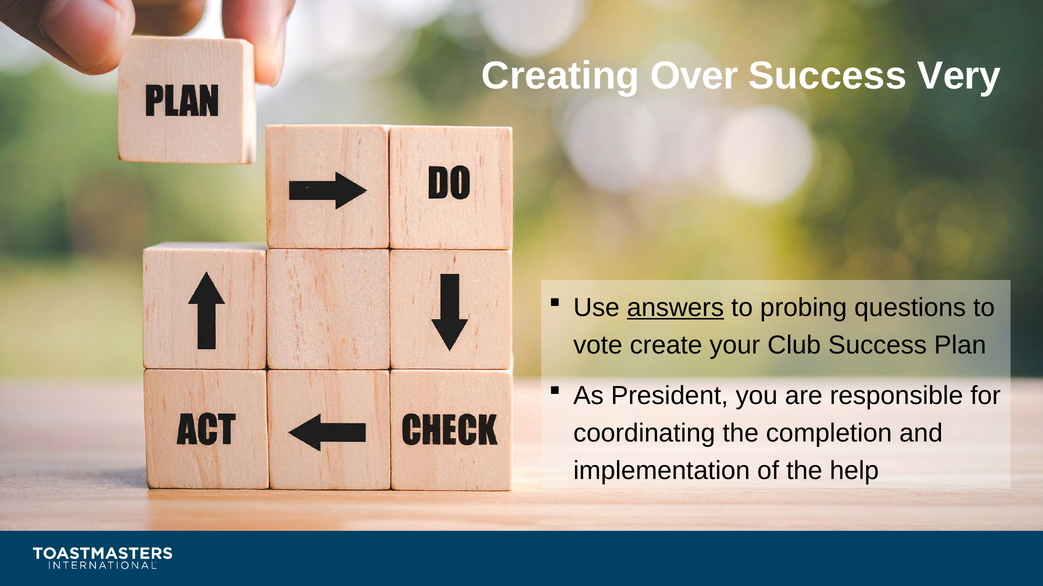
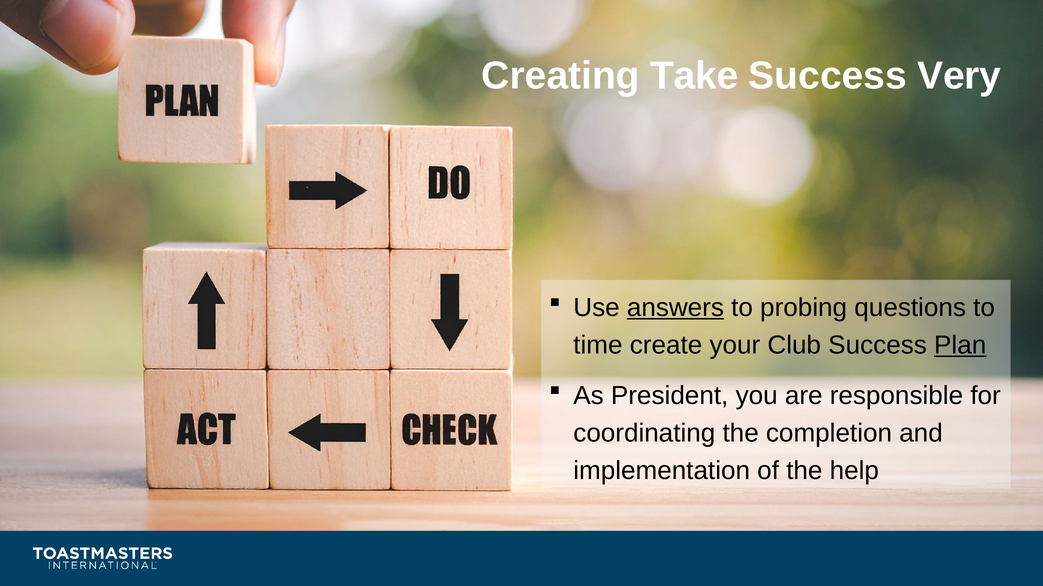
Over: Over -> Take
vote: vote -> time
Plan underline: none -> present
